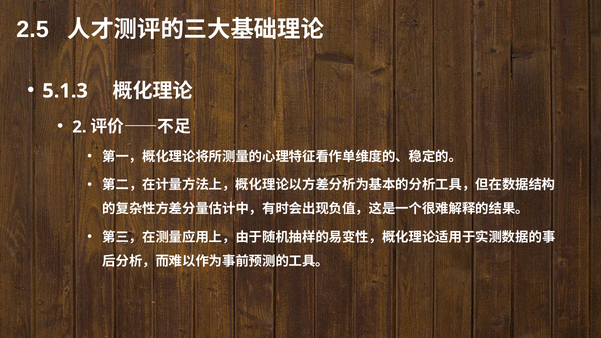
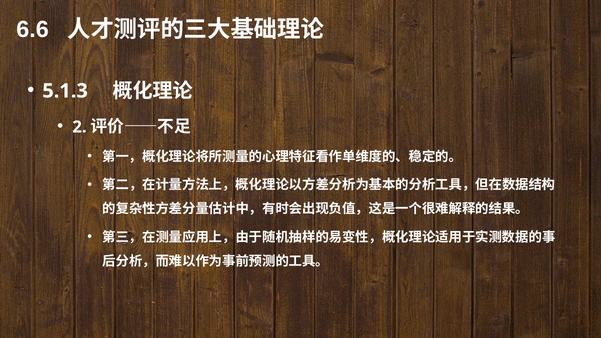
2.5: 2.5 -> 6.6
